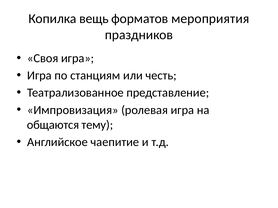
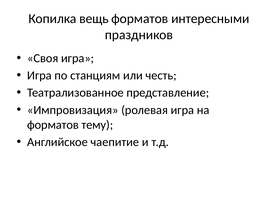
мероприятия: мероприятия -> интересными
общаются at (53, 125): общаются -> форматов
